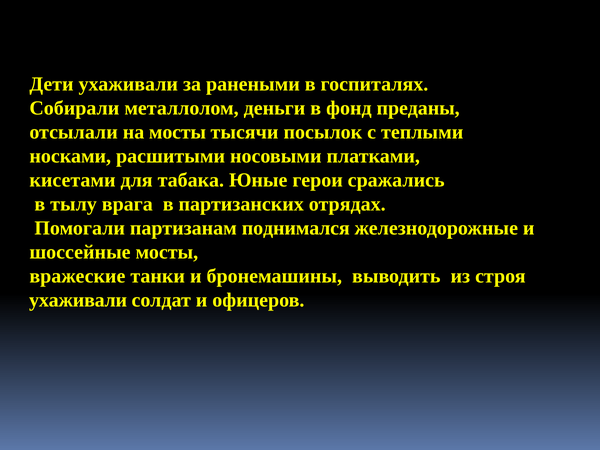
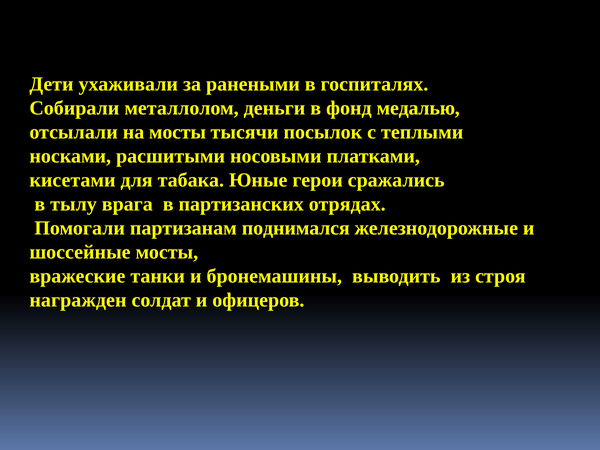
преданы: преданы -> медалью
ухаживали at (78, 300): ухаживали -> награжден
